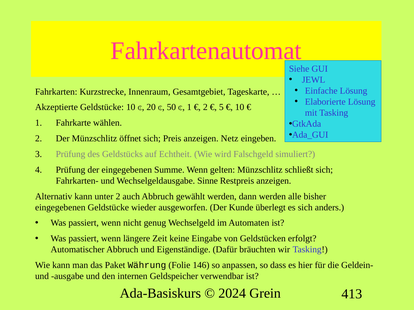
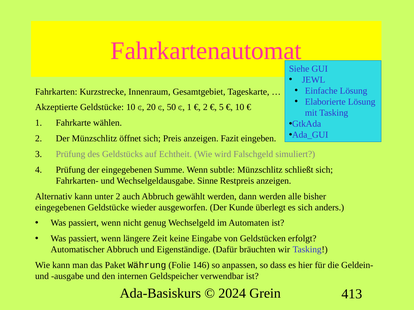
Netz: Netz -> Fazit
gelten: gelten -> subtle
